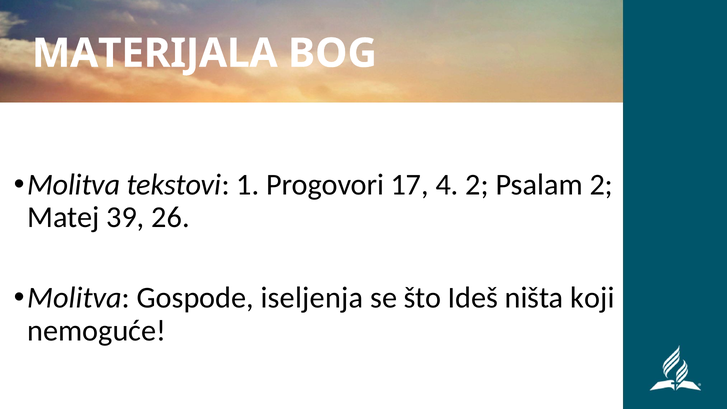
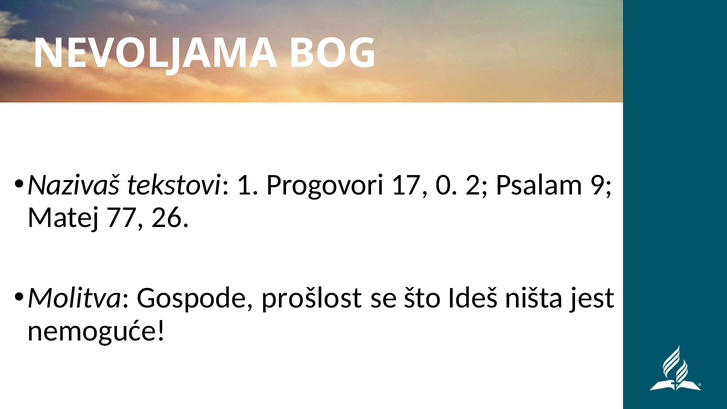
MATERIJALA: MATERIJALA -> NEVOLJAMA
Molitva at (74, 185): Molitva -> Nazivaš
4: 4 -> 0
Psalam 2: 2 -> 9
39: 39 -> 77
iseljenja: iseljenja -> prošlost
koji: koji -> jest
